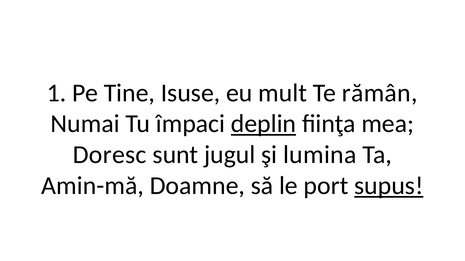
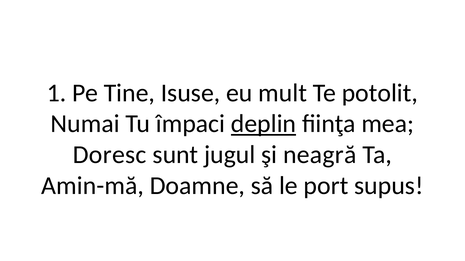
rămân: rămân -> potolit
lumina: lumina -> neagră
supus underline: present -> none
